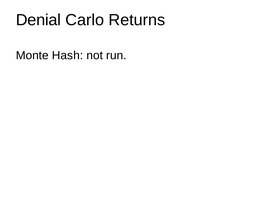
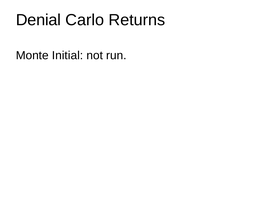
Hash: Hash -> Initial
